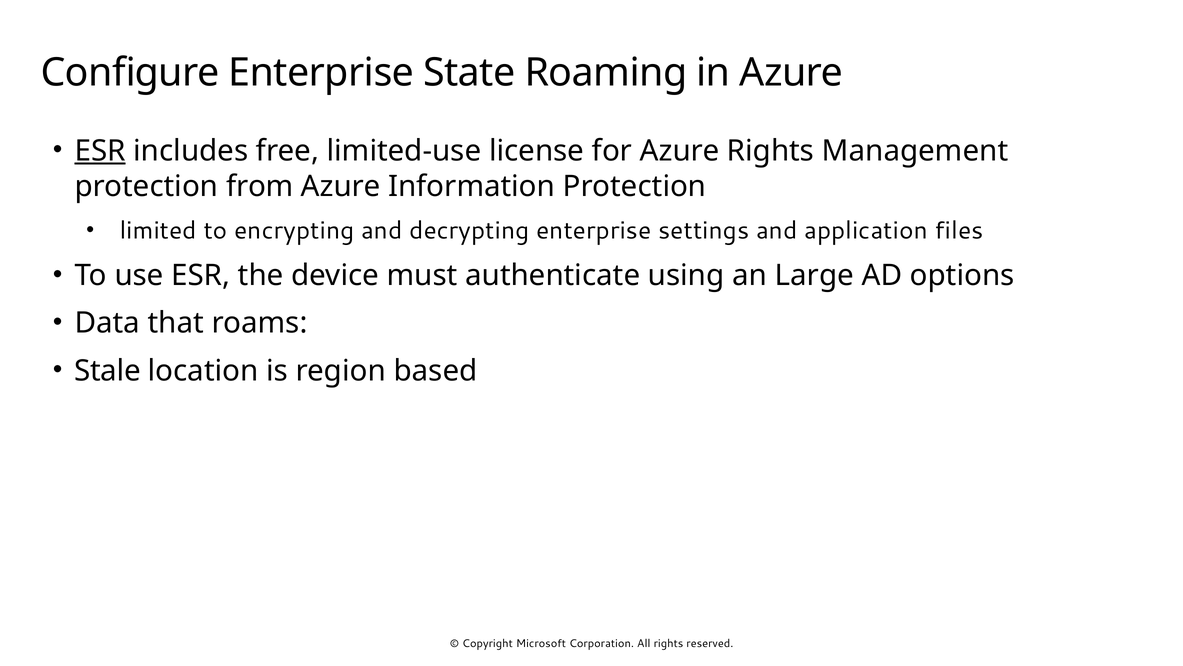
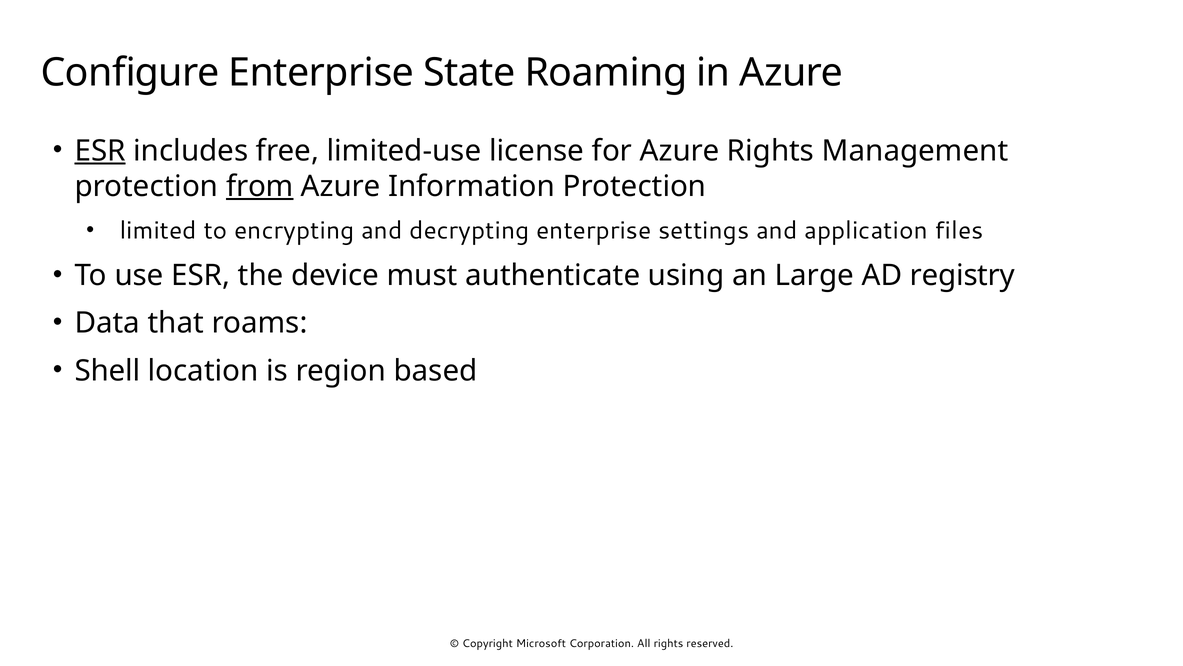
from underline: none -> present
options: options -> registry
Stale: Stale -> Shell
